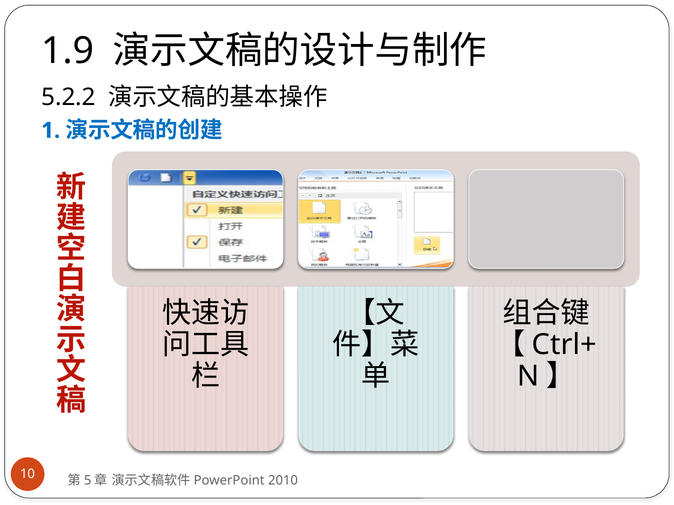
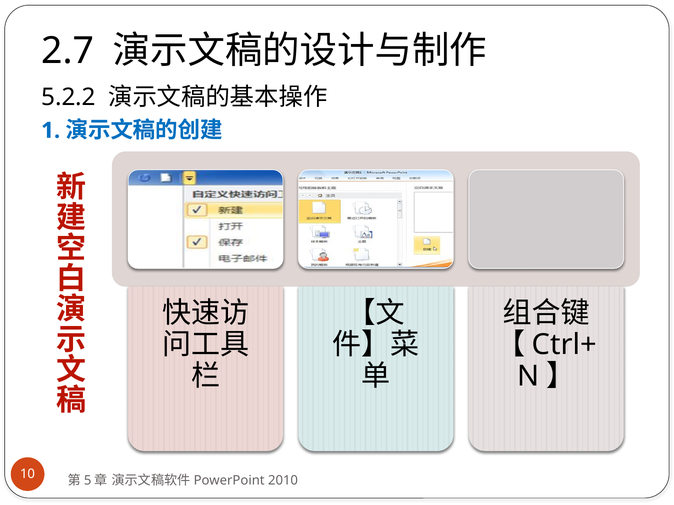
1.9: 1.9 -> 2.7
